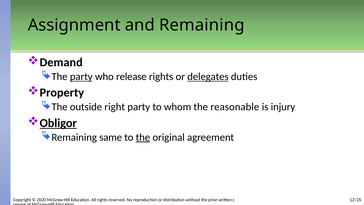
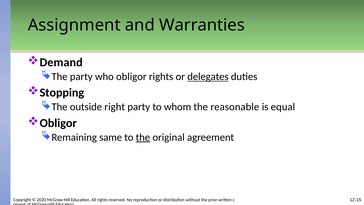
and Remaining: Remaining -> Warranties
party at (81, 77) underline: present -> none
who release: release -> obligor
Property: Property -> Stopping
injury: injury -> equal
Obligor at (58, 123) underline: present -> none
